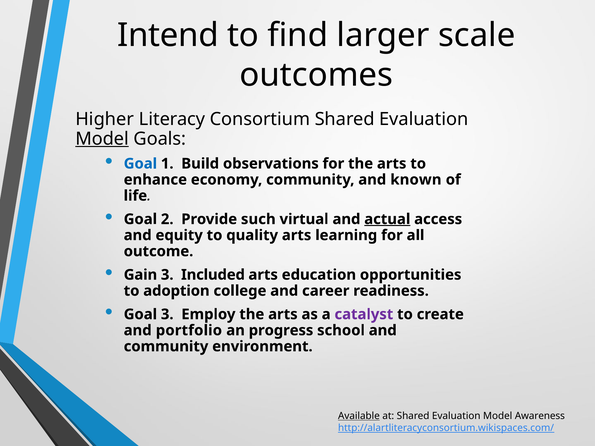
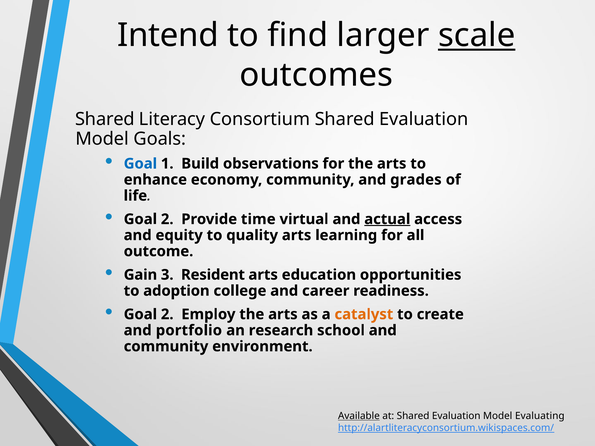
scale underline: none -> present
Higher at (105, 119): Higher -> Shared
Model at (102, 139) underline: present -> none
known: known -> grades
such: such -> time
Included: Included -> Resident
3 at (167, 314): 3 -> 2
catalyst colour: purple -> orange
progress: progress -> research
Awareness: Awareness -> Evaluating
